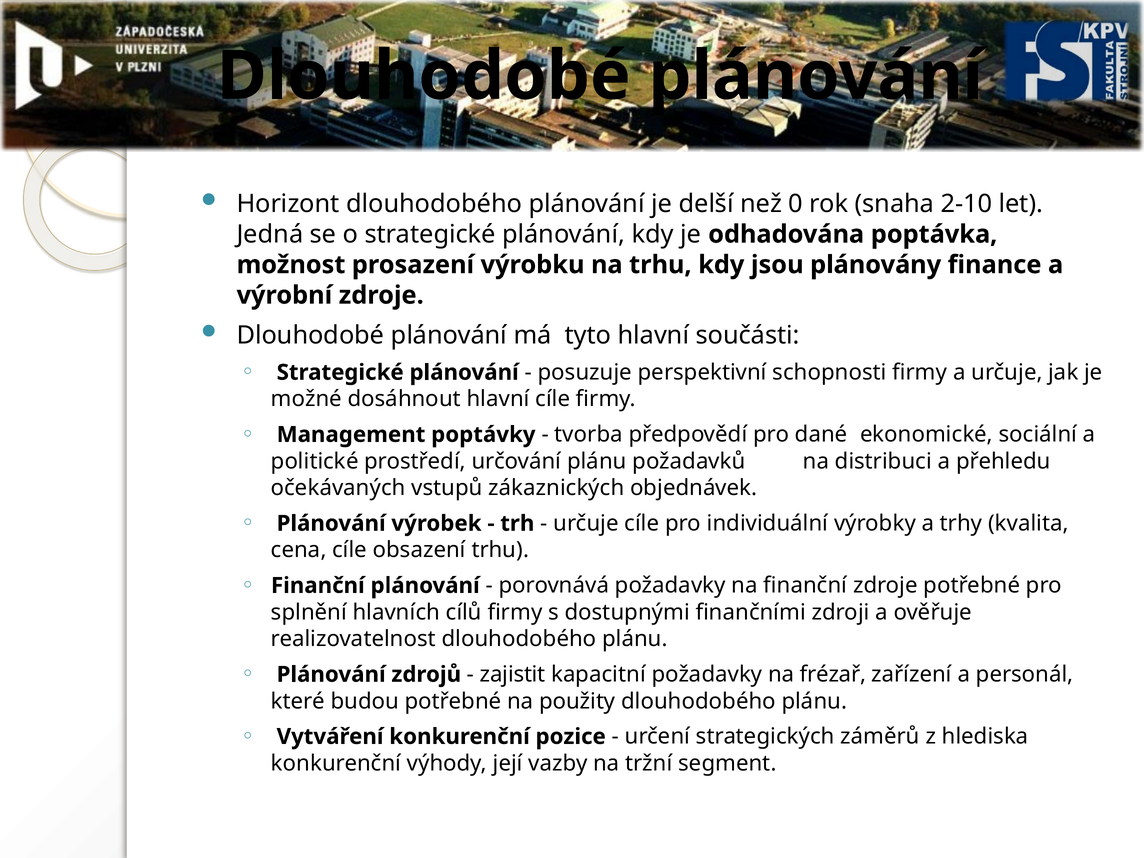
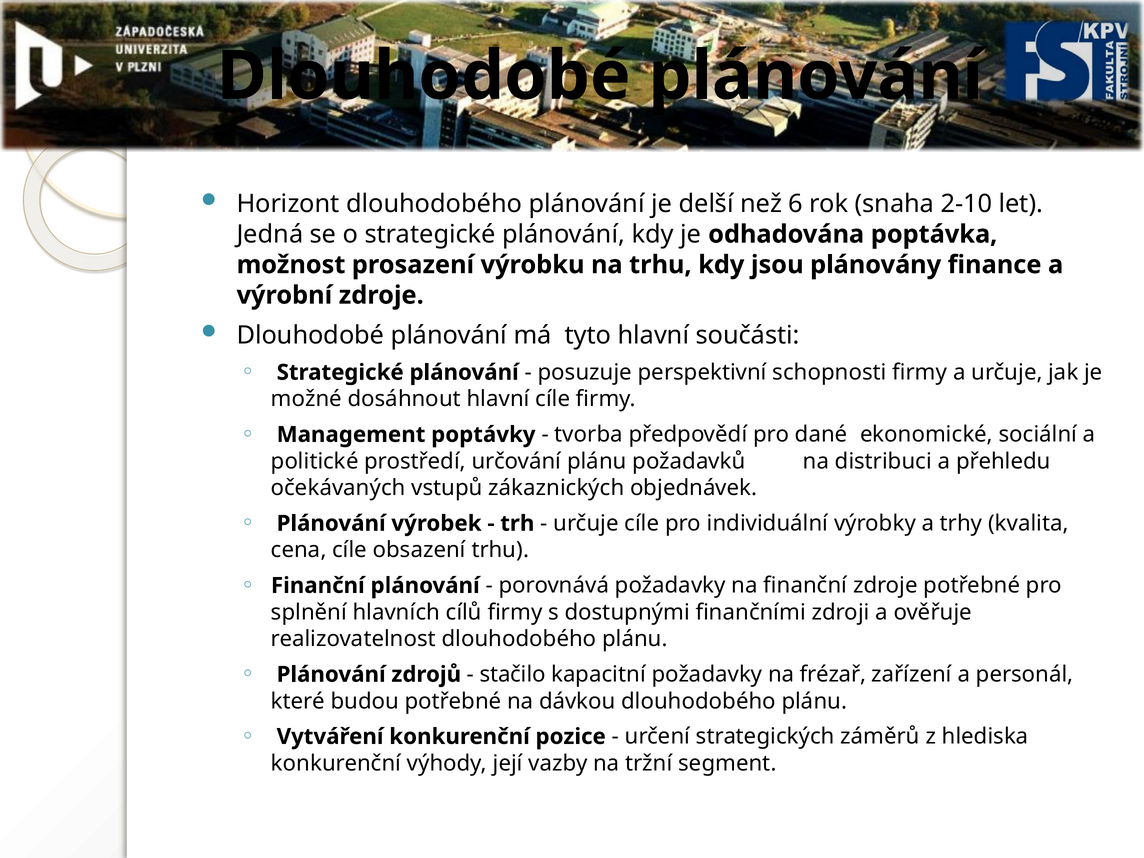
0: 0 -> 6
zajistit: zajistit -> stačilo
použity: použity -> dávkou
